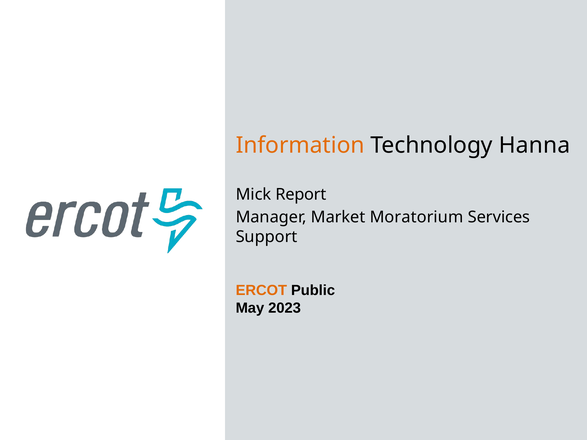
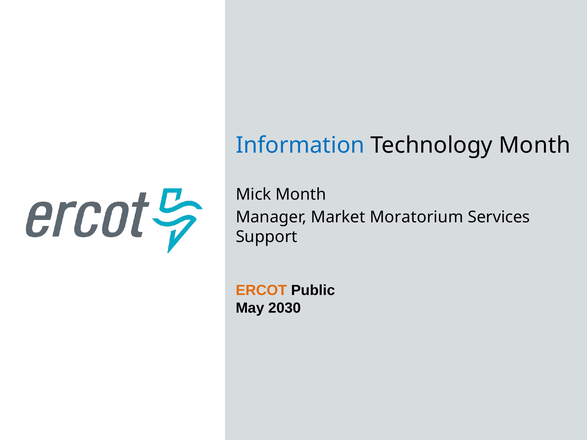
Information colour: orange -> blue
Technology Hanna: Hanna -> Month
Mick Report: Report -> Month
2023: 2023 -> 2030
